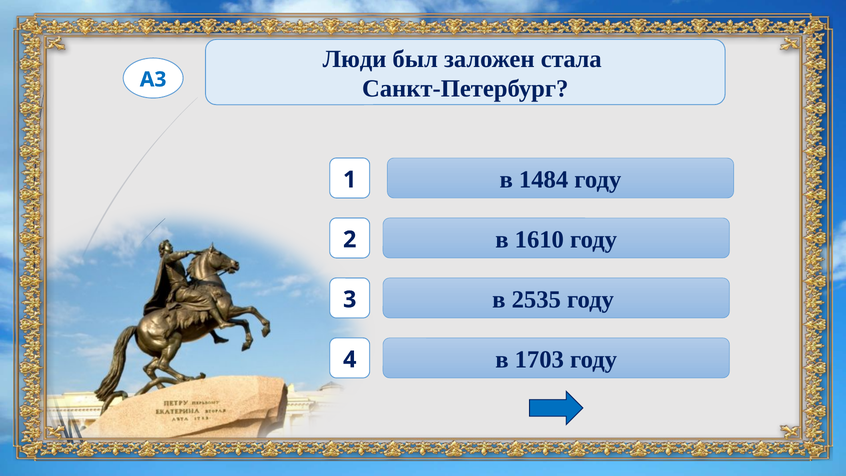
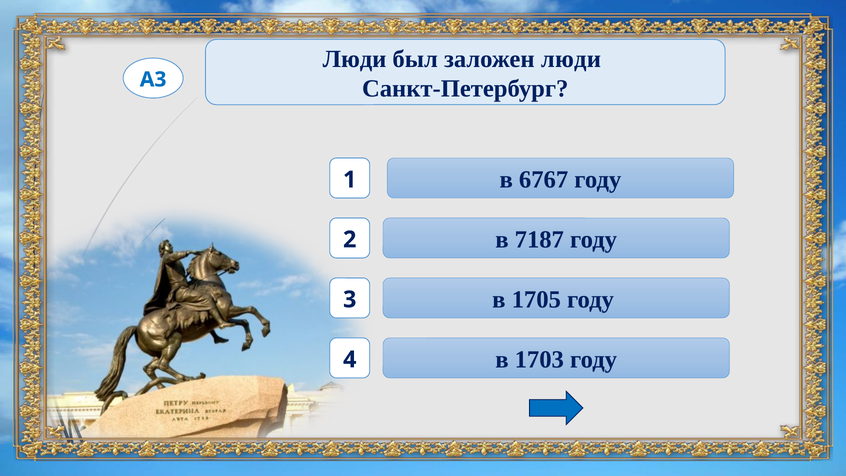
заложен стала: стала -> люди
1484: 1484 -> 6767
1610: 1610 -> 7187
2535: 2535 -> 1705
